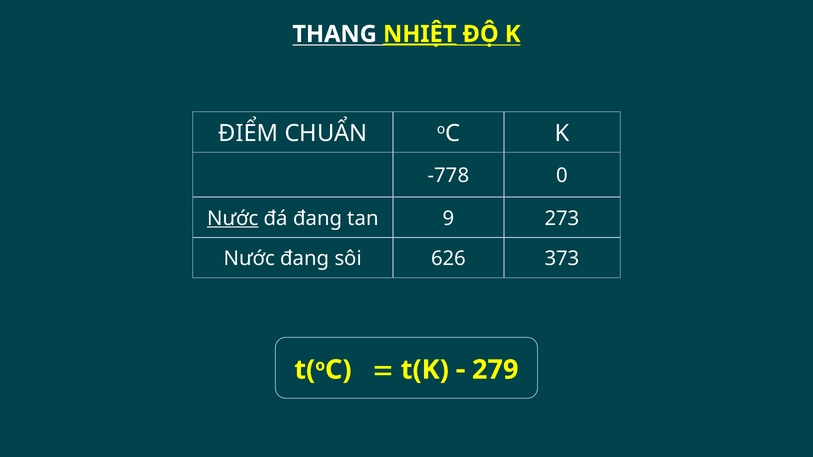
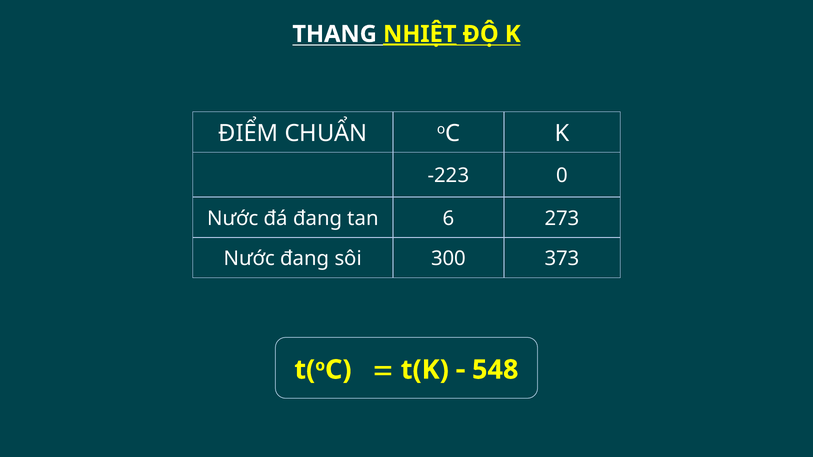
-778: -778 -> -223
Nước at (233, 219) underline: present -> none
9: 9 -> 6
626: 626 -> 300
279: 279 -> 548
